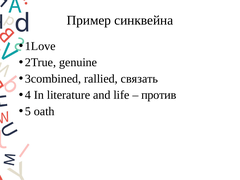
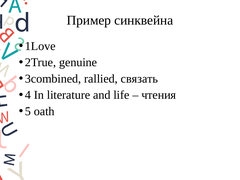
против: против -> чтения
